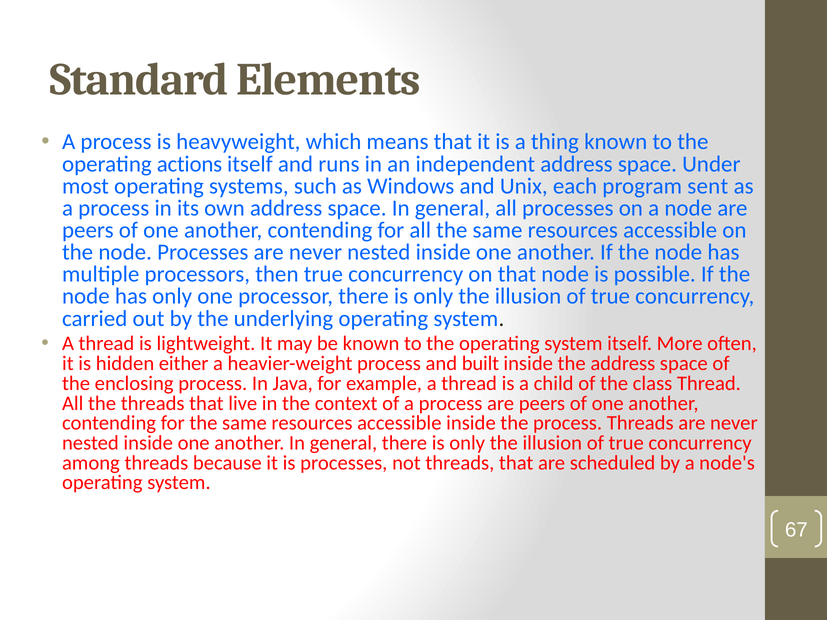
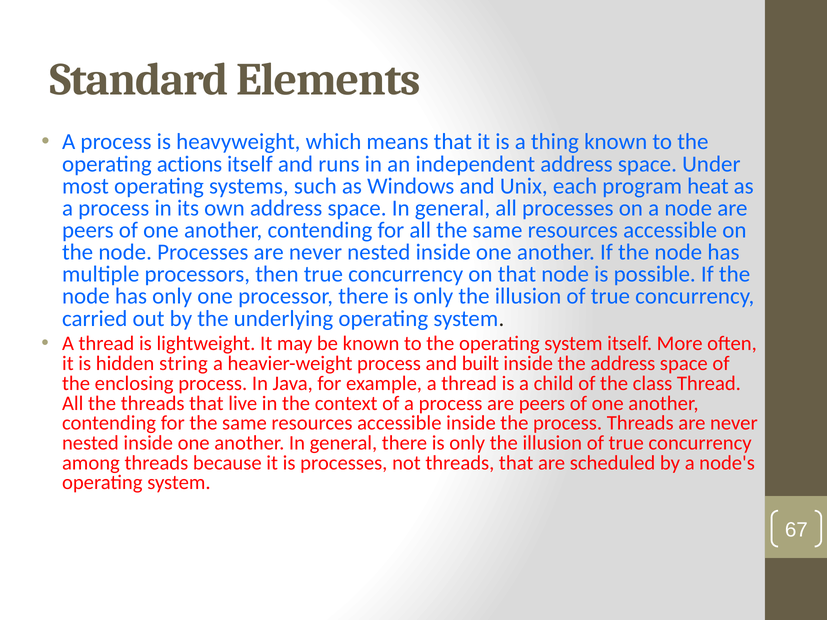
sent: sent -> heat
either: either -> string
